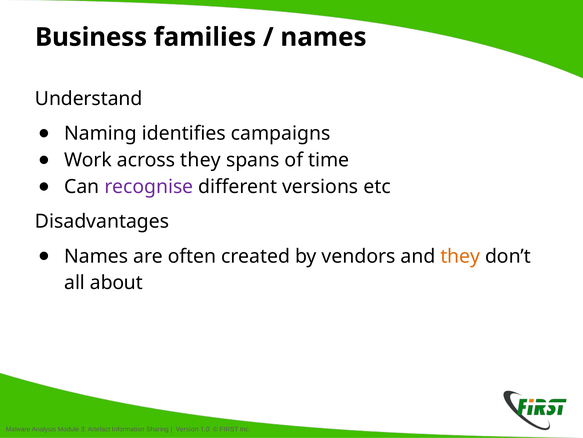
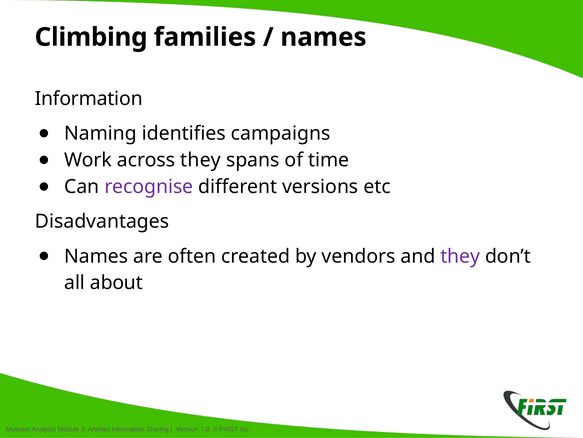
Business: Business -> Climbing
Understand at (89, 99): Understand -> Information
they at (460, 256) colour: orange -> purple
